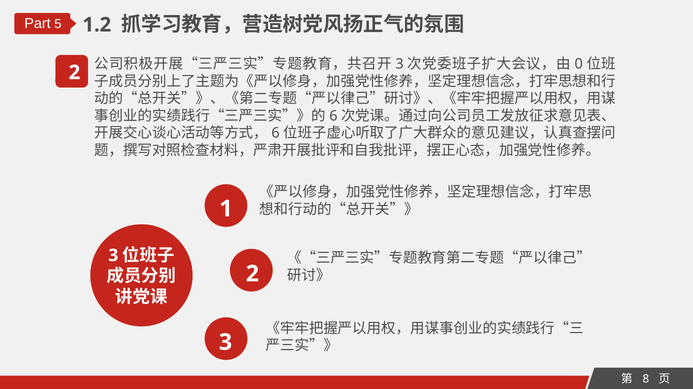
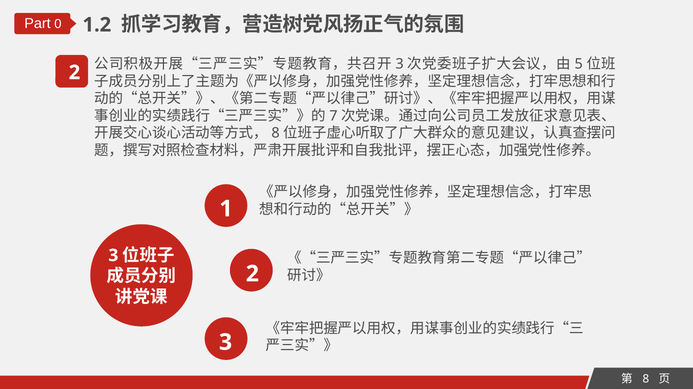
5: 5 -> 0
0: 0 -> 5
6 at (333, 116): 6 -> 7
6 at (276, 133): 6 -> 8
